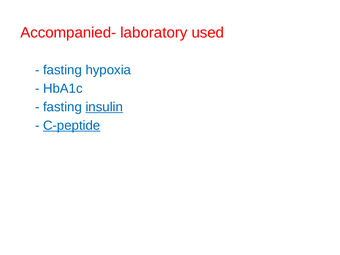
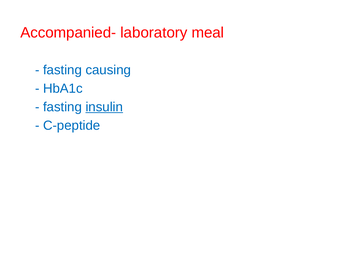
used: used -> meal
hypoxia: hypoxia -> causing
C-peptide underline: present -> none
